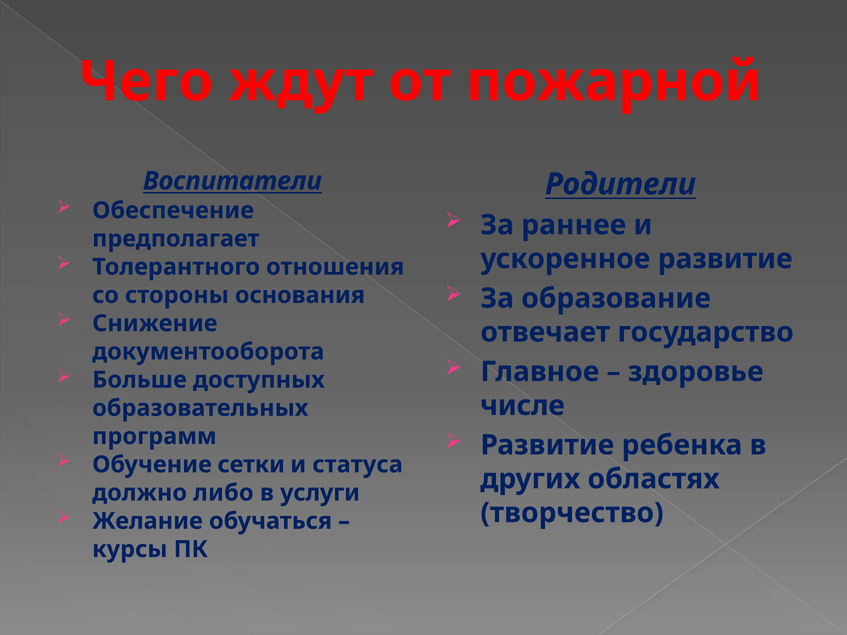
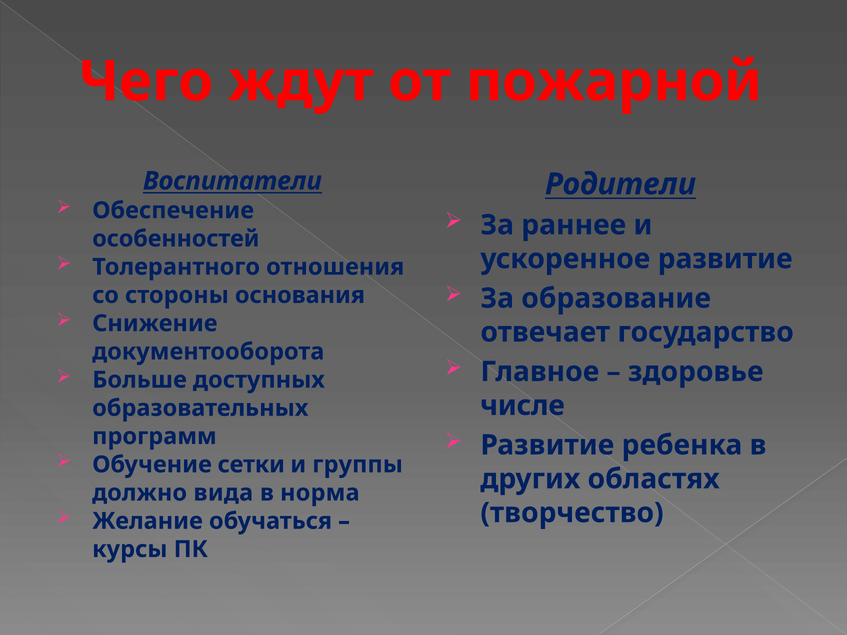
предполагает: предполагает -> особенностей
статуса: статуса -> группы
либо: либо -> вида
услуги: услуги -> норма
